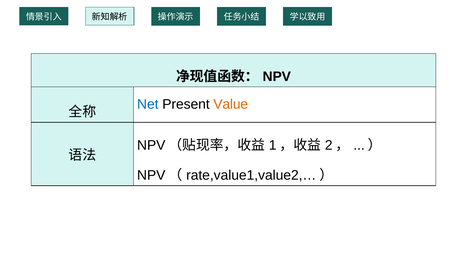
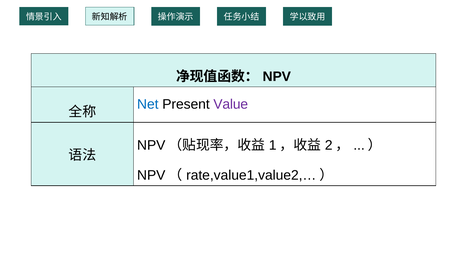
Value colour: orange -> purple
